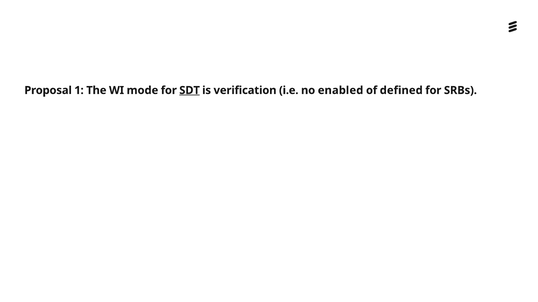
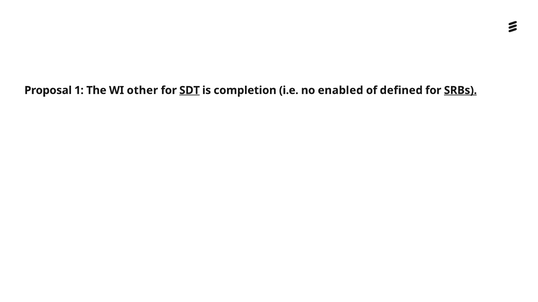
mode: mode -> other
verification: verification -> completion
SRBs underline: none -> present
